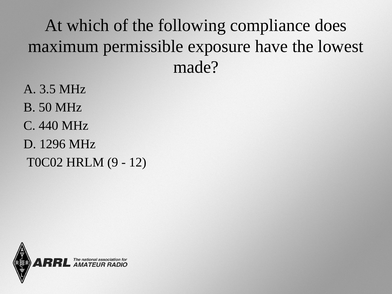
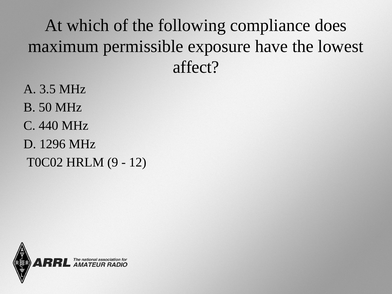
made: made -> affect
